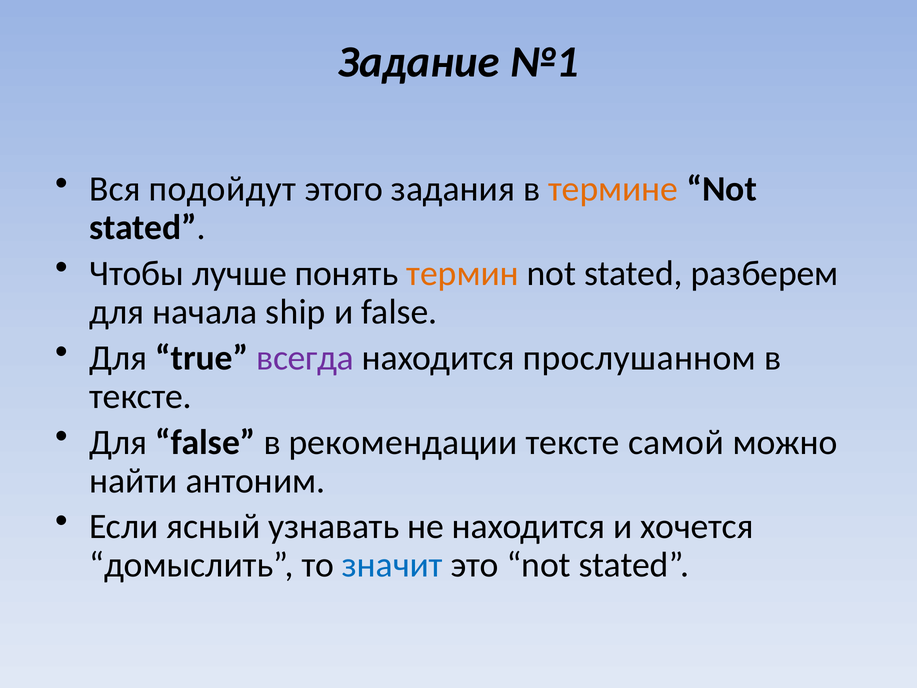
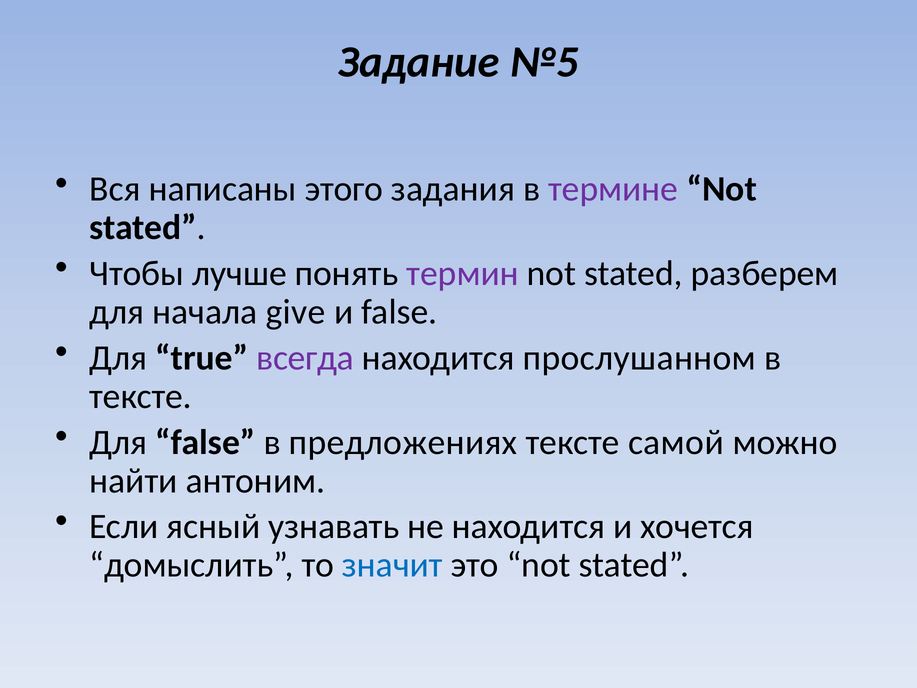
№1: №1 -> №5
подойдут: подойдут -> написаны
термине colour: orange -> purple
термин colour: orange -> purple
ship: ship -> give
рекомендации: рекомендации -> предложениях
